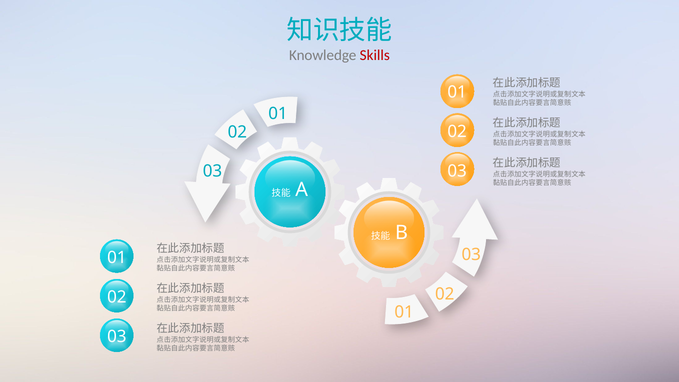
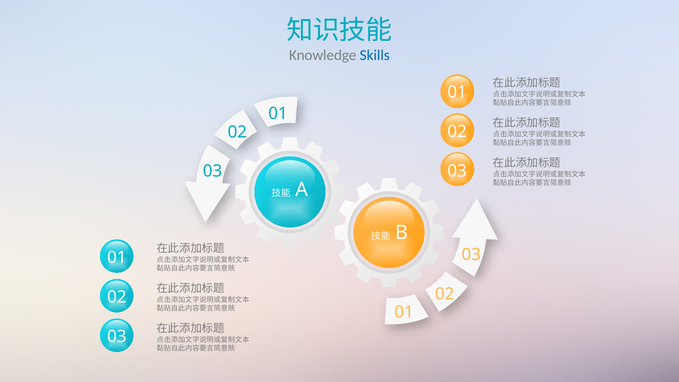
Skills colour: red -> blue
